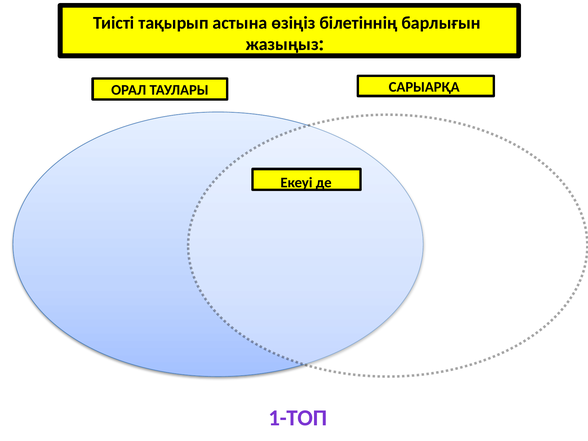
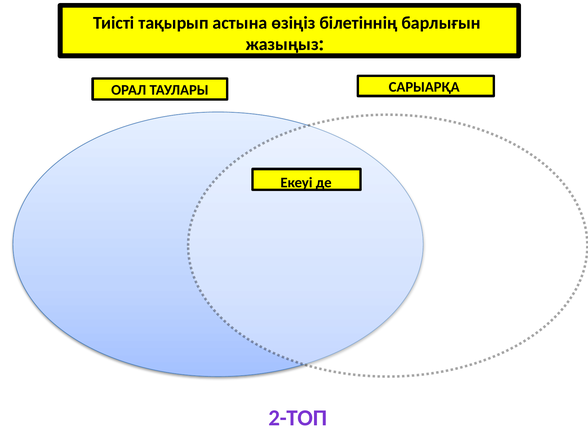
1-ТОП: 1-ТОП -> 2-ТОП
